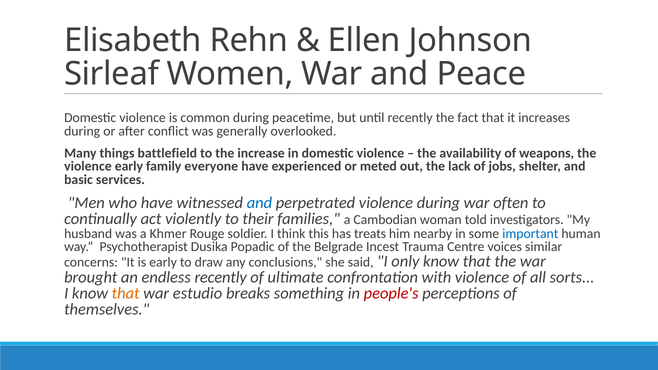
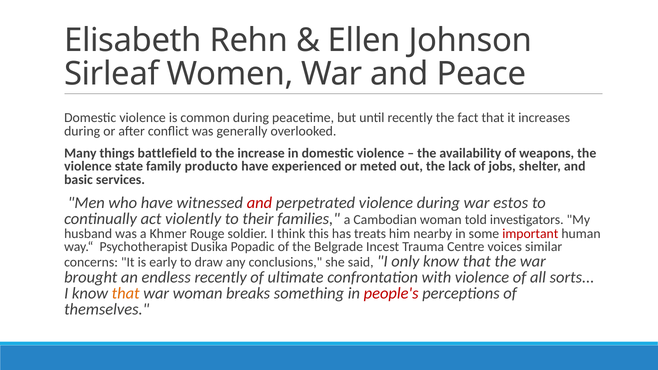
violence early: early -> state
everyone: everyone -> producto
and at (259, 203) colour: blue -> red
often: often -> estos
important colour: blue -> red
war estudio: estudio -> woman
